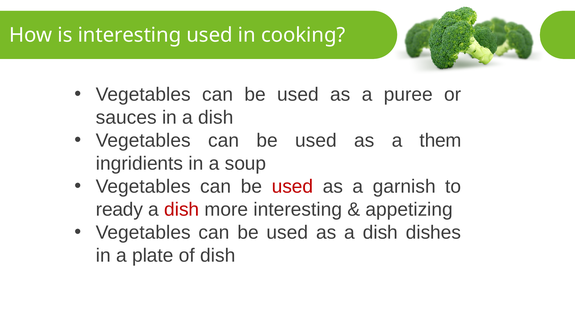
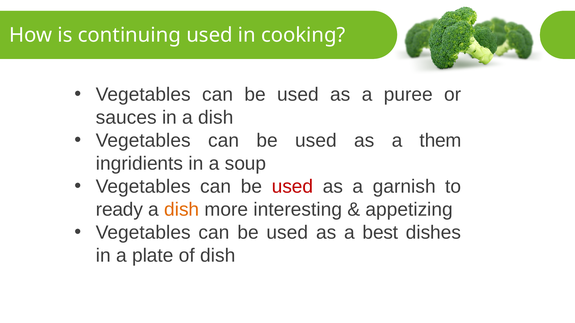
is interesting: interesting -> continuing
dish at (182, 210) colour: red -> orange
as a dish: dish -> best
